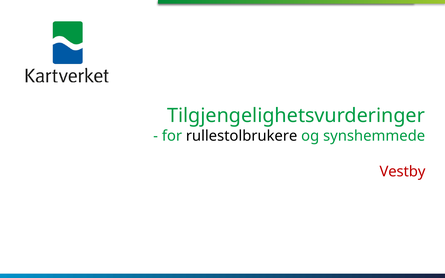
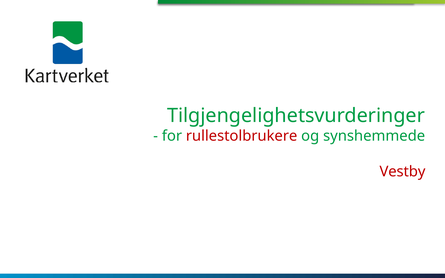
rullestolbrukere colour: black -> red
